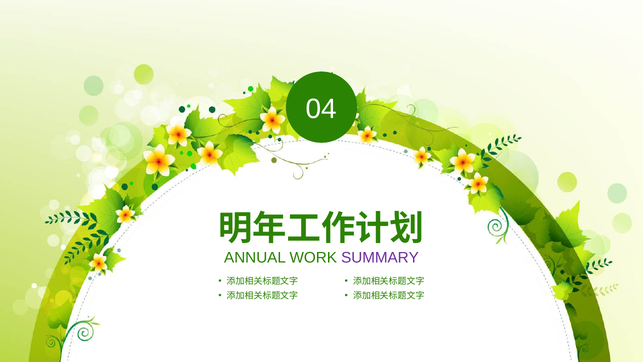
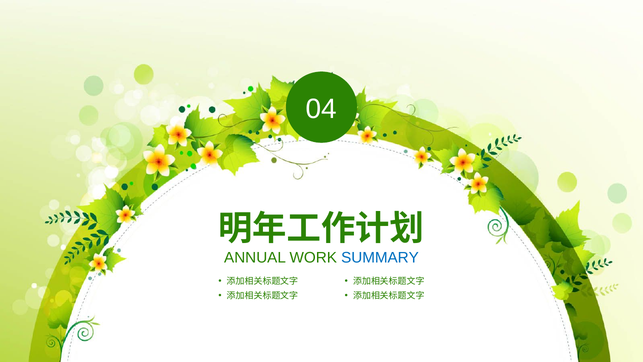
SUMMARY colour: purple -> blue
